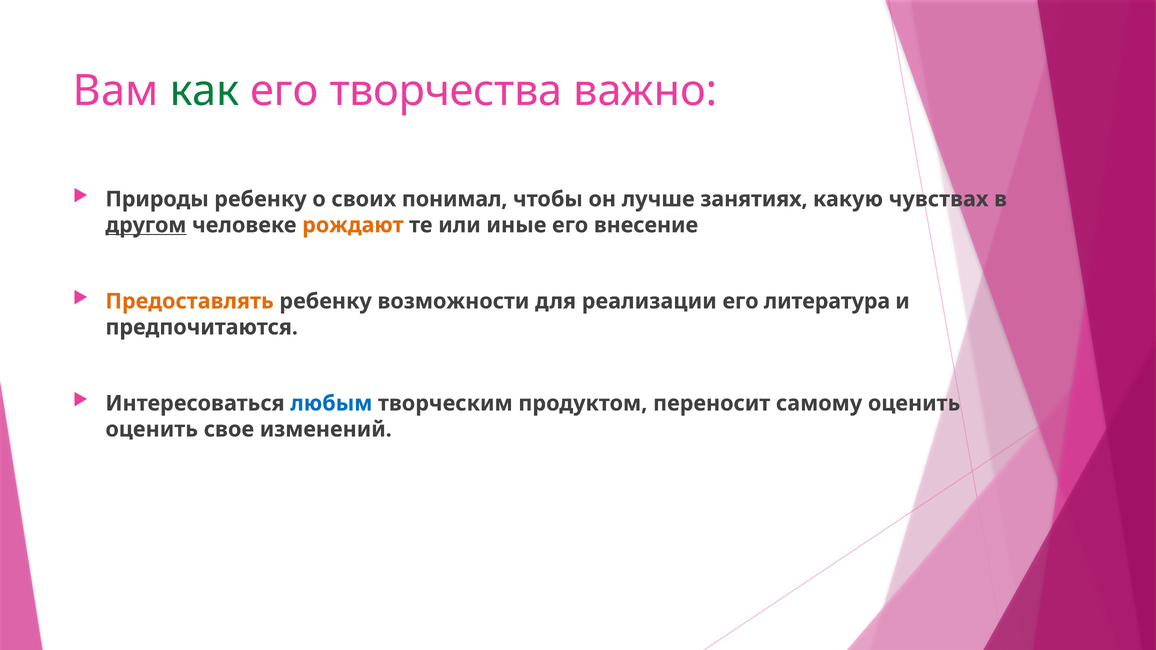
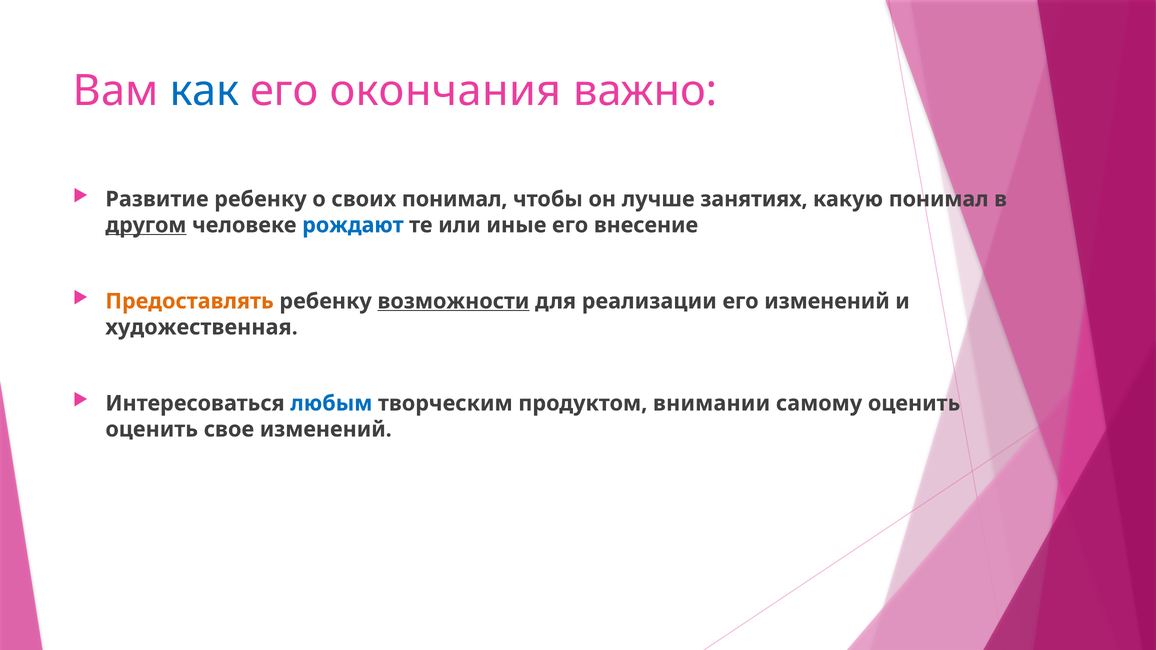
как colour: green -> blue
творчества: творчества -> окончания
Природы: Природы -> Развитие
какую чувствах: чувствах -> понимал
рождают colour: orange -> blue
возможности underline: none -> present
его литература: литература -> изменений
предпочитаются: предпочитаются -> художественная
переносит: переносит -> внимании
